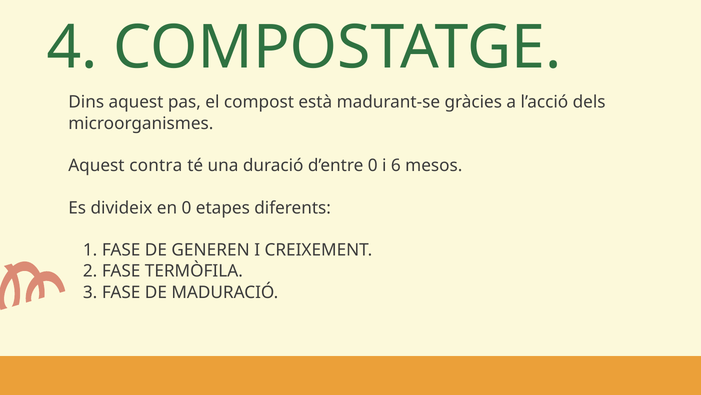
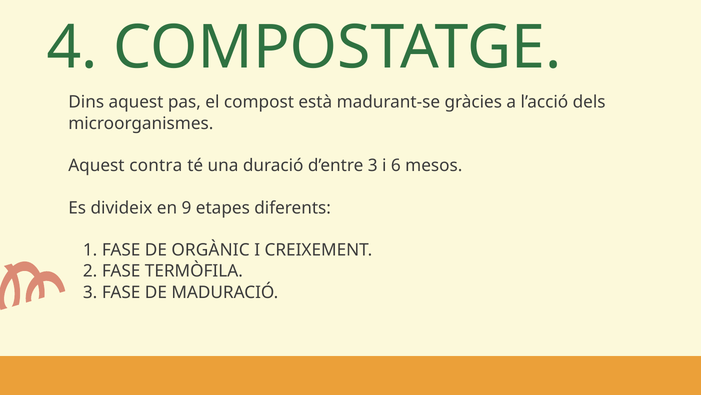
d’entre 0: 0 -> 3
en 0: 0 -> 9
GENEREN: GENEREN -> ORGÀNIC
